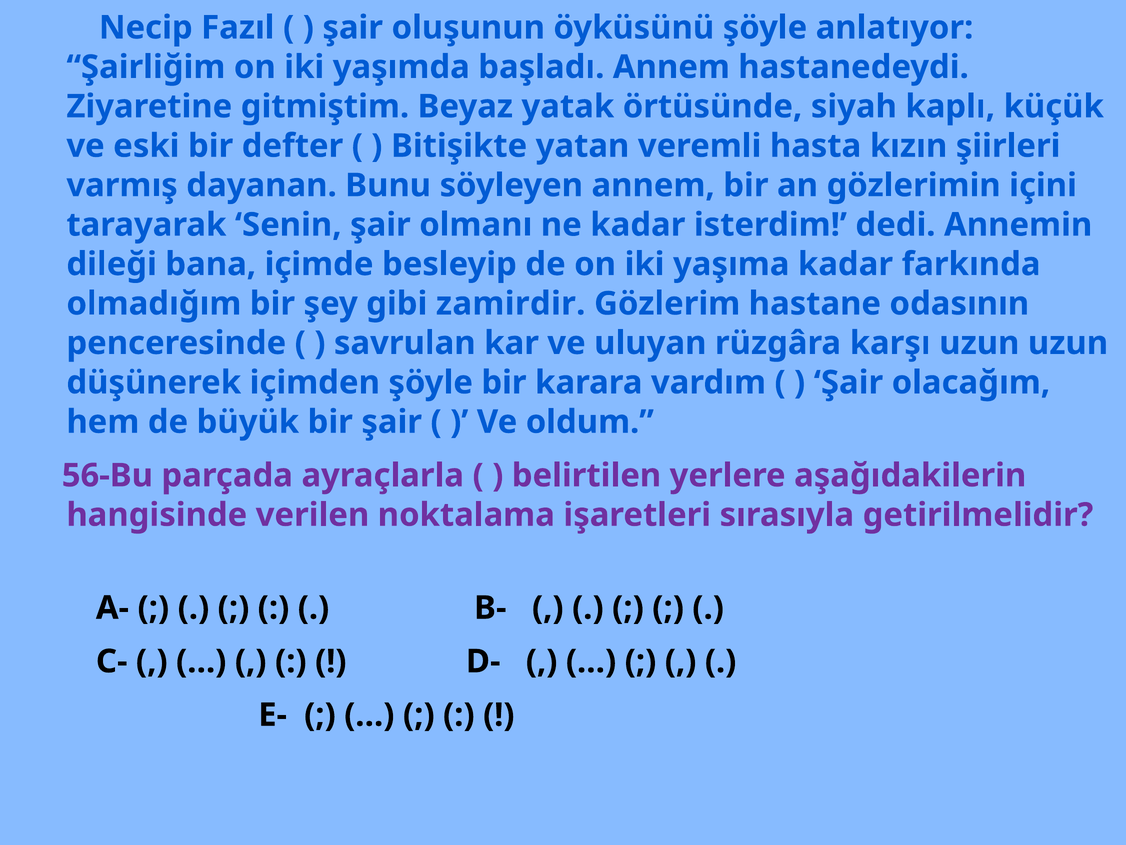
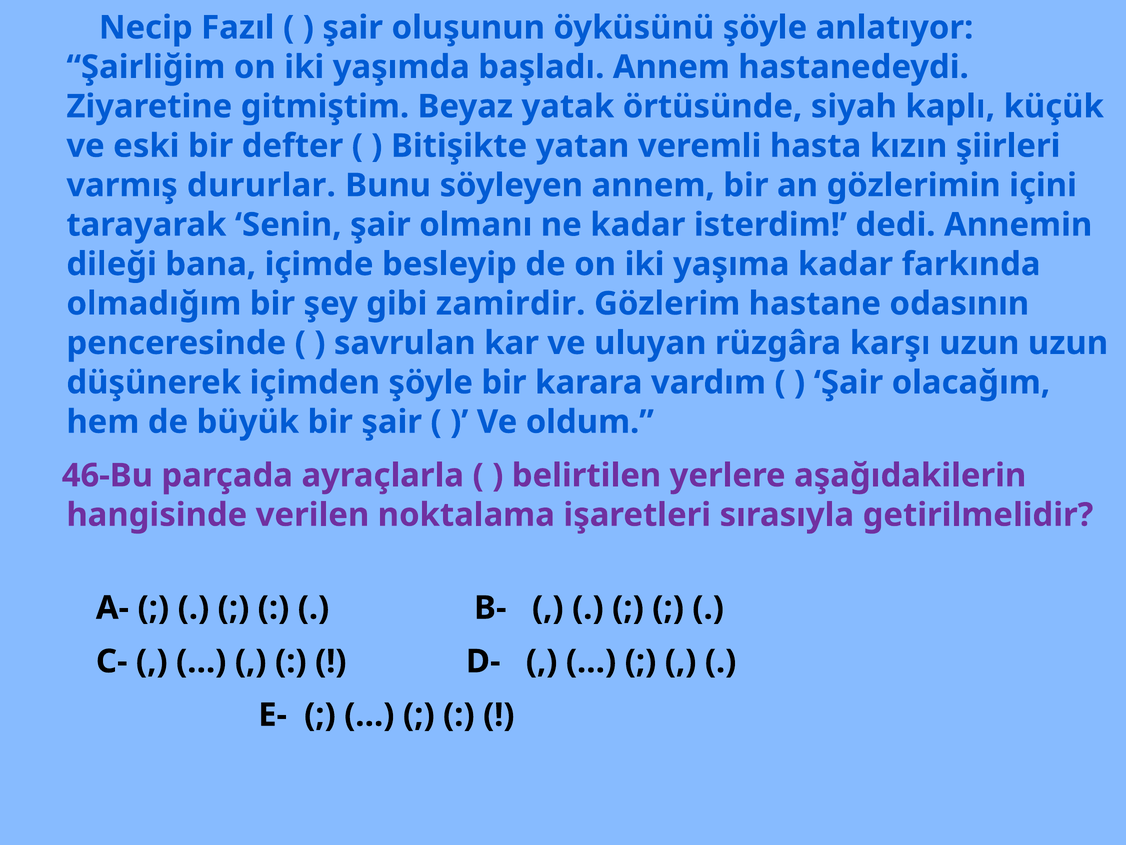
dayanan: dayanan -> dururlar
56-Bu: 56-Bu -> 46-Bu
